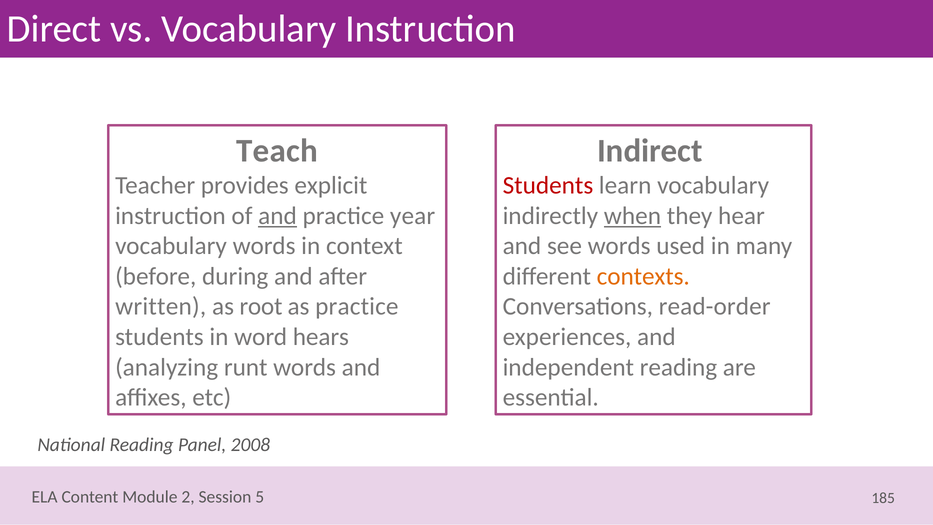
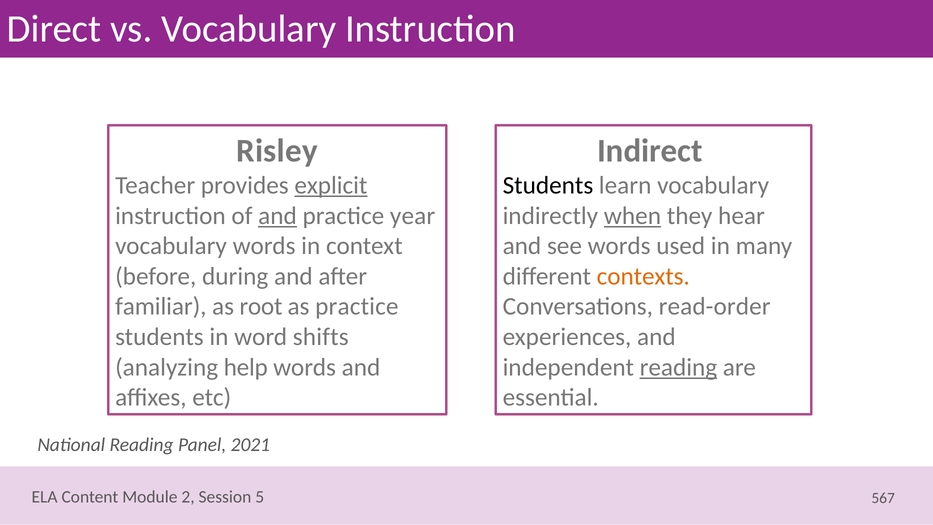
Teach: Teach -> Risley
explicit underline: none -> present
Students at (548, 185) colour: red -> black
written: written -> familiar
hears: hears -> shifts
runt: runt -> help
reading at (678, 367) underline: none -> present
2008: 2008 -> 2021
185: 185 -> 567
